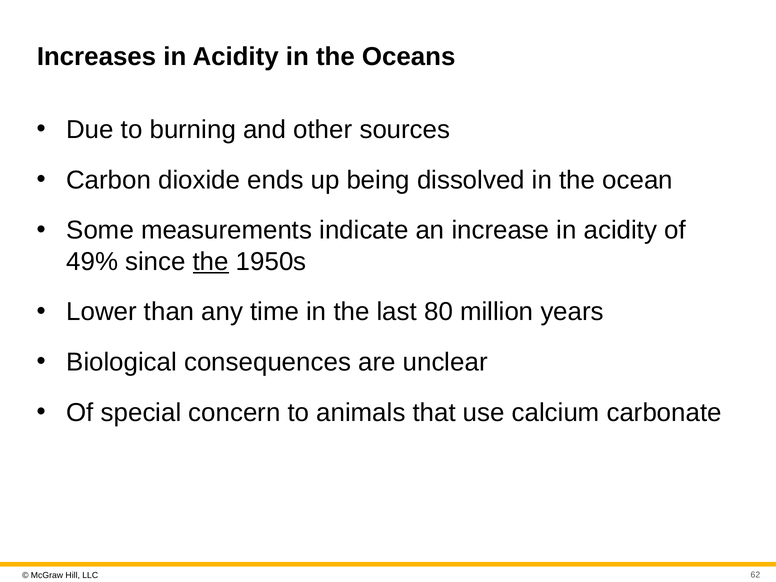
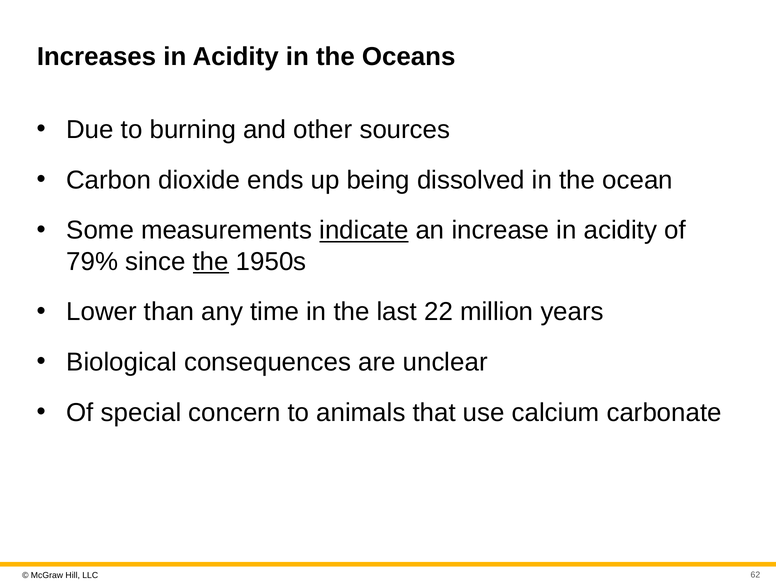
indicate underline: none -> present
49%: 49% -> 79%
80: 80 -> 22
